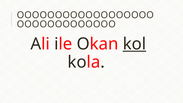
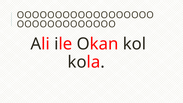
kol underline: present -> none
